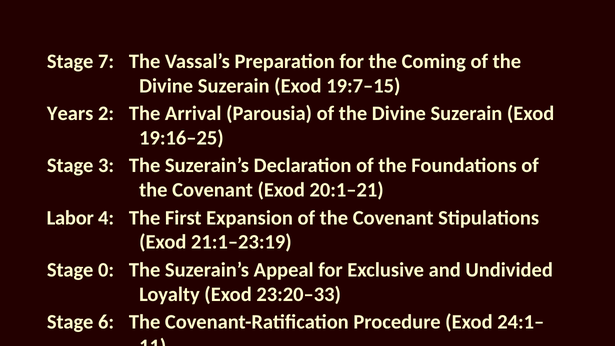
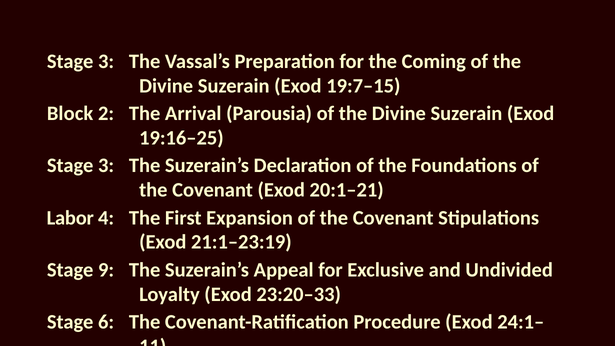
7 at (106, 61): 7 -> 3
Years: Years -> Block
0: 0 -> 9
